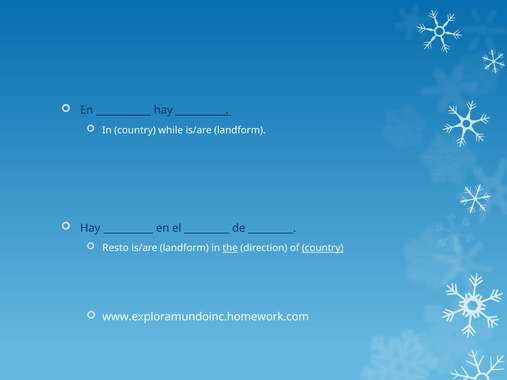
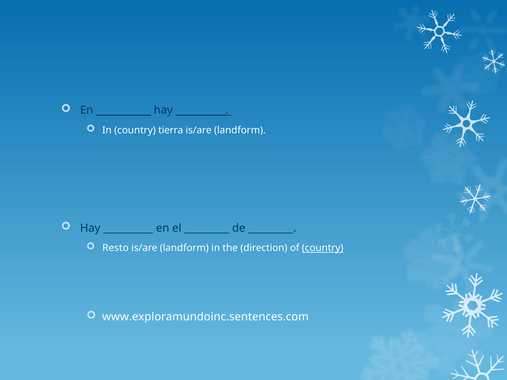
while: while -> tierra
the underline: present -> none
www.exploramundoinc.homework.com: www.exploramundoinc.homework.com -> www.exploramundoinc.sentences.com
